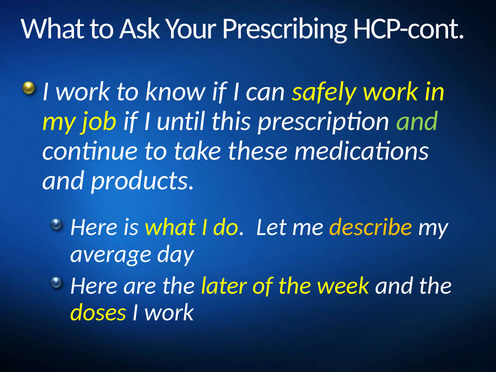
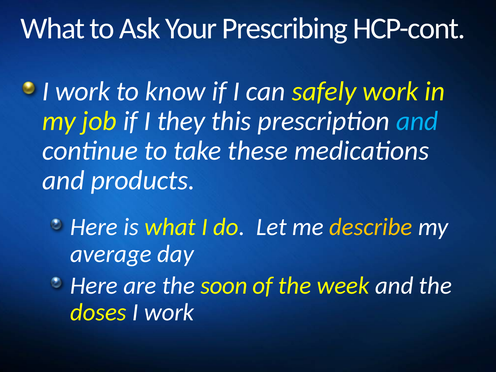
until: until -> they
and at (417, 121) colour: light green -> light blue
later: later -> soon
